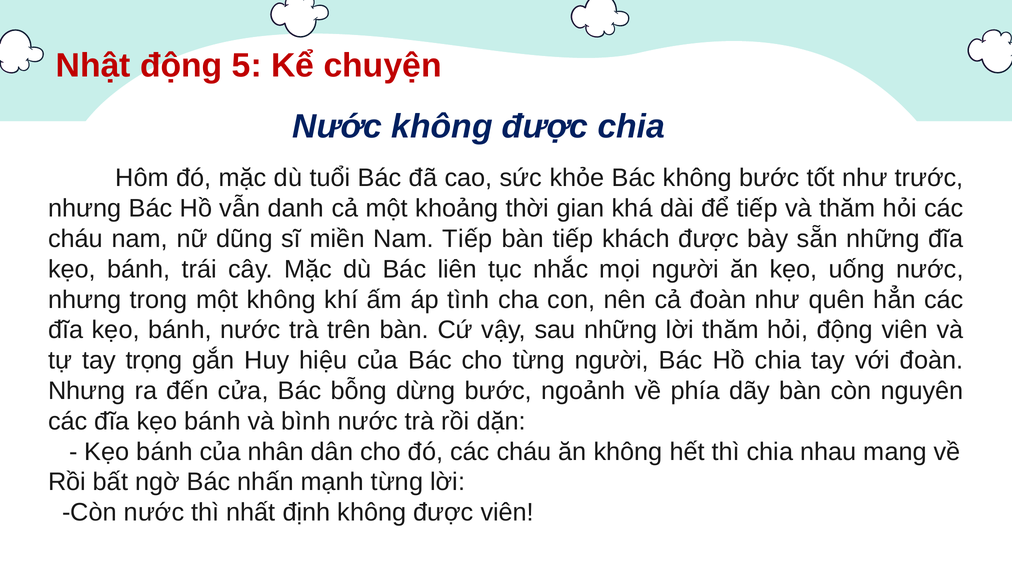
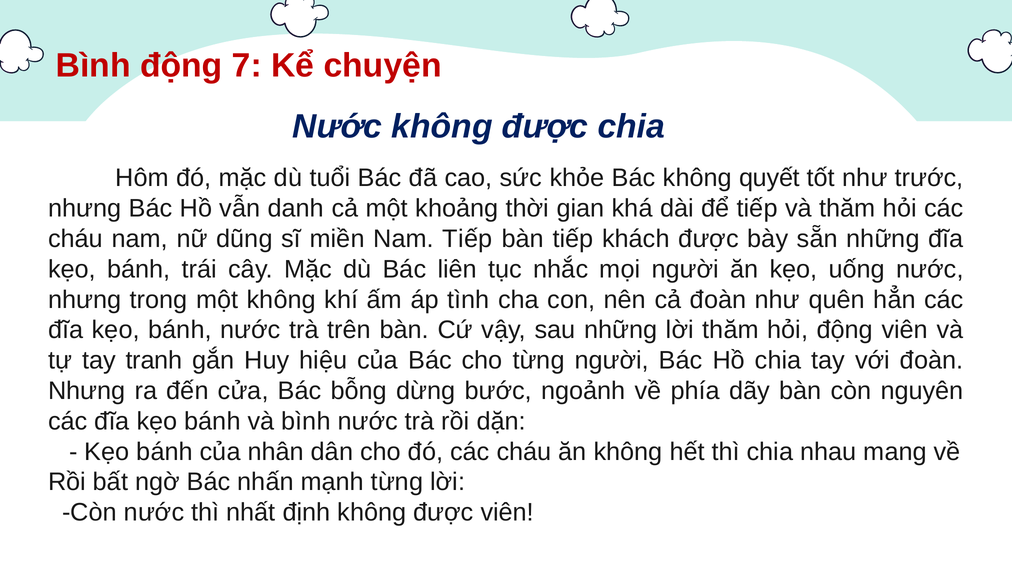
Nhật at (93, 65): Nhật -> Bình
5: 5 -> 7
không bước: bước -> quyết
trọng: trọng -> tranh
